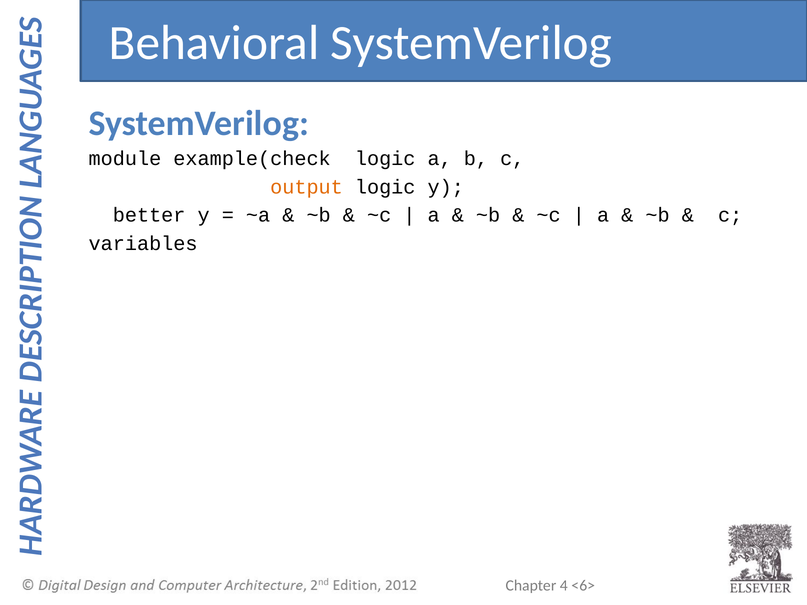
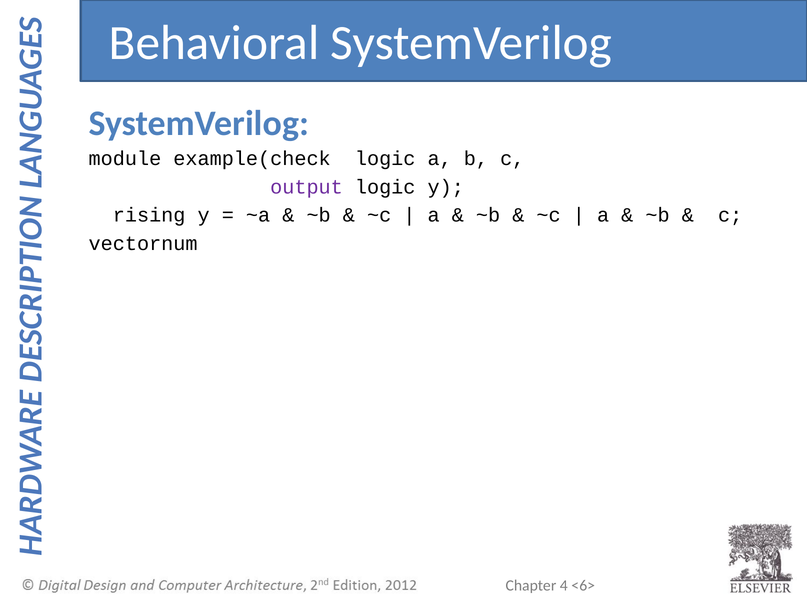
output colour: orange -> purple
better: better -> rising
variables: variables -> vectornum
